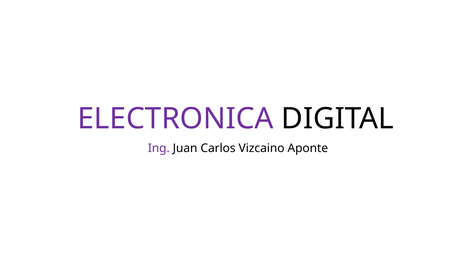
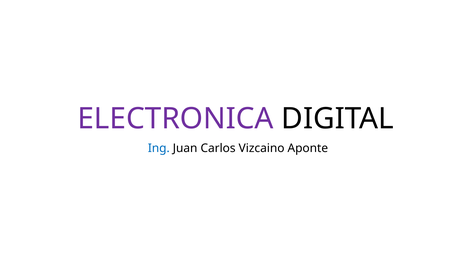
Ing colour: purple -> blue
